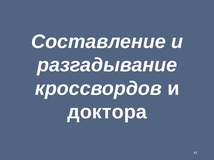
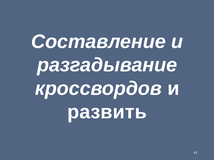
доктора: доктора -> развить
